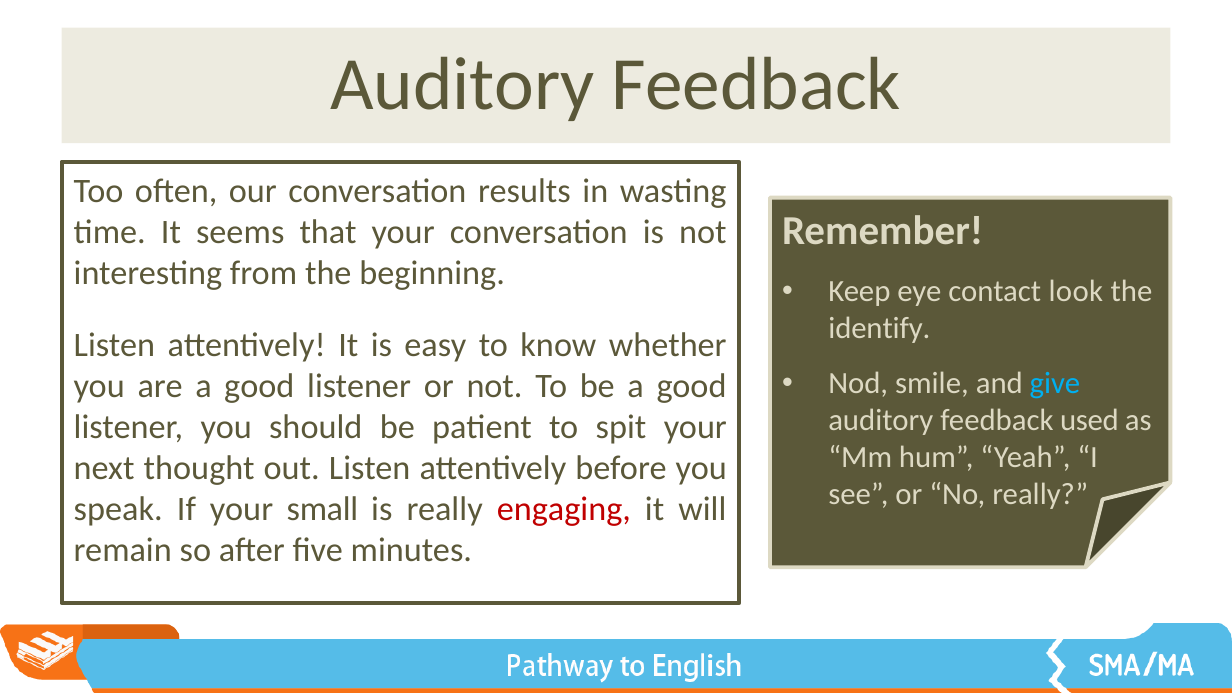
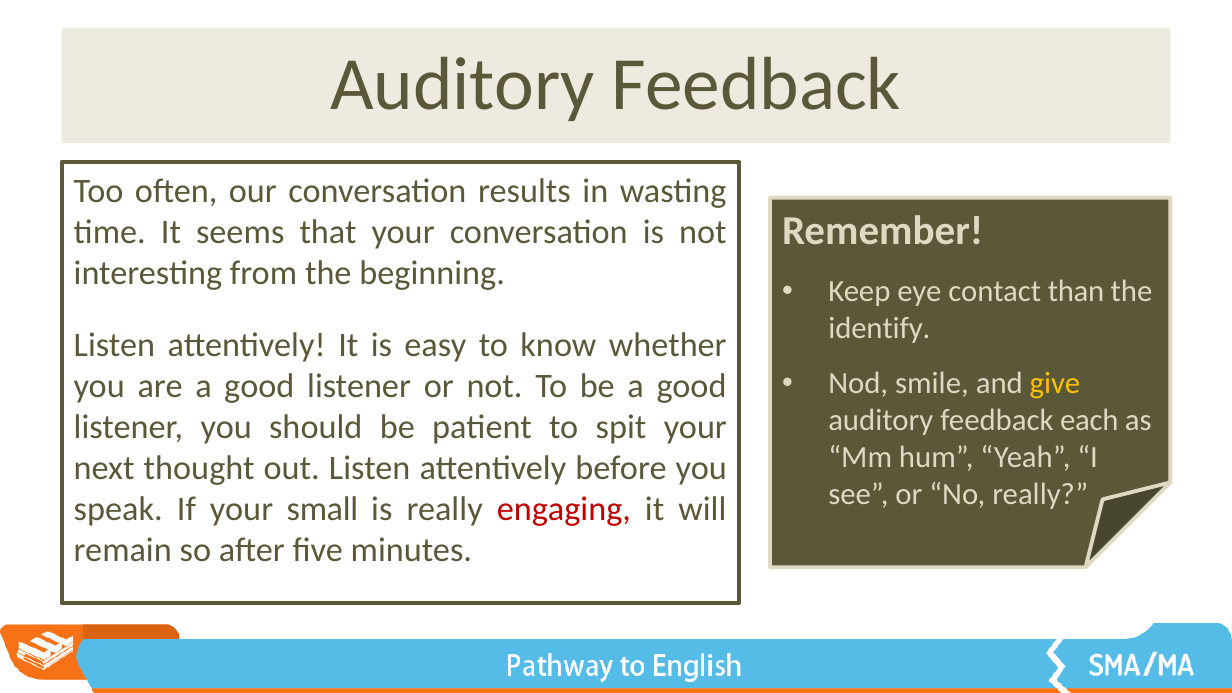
look: look -> than
give colour: light blue -> yellow
used: used -> each
